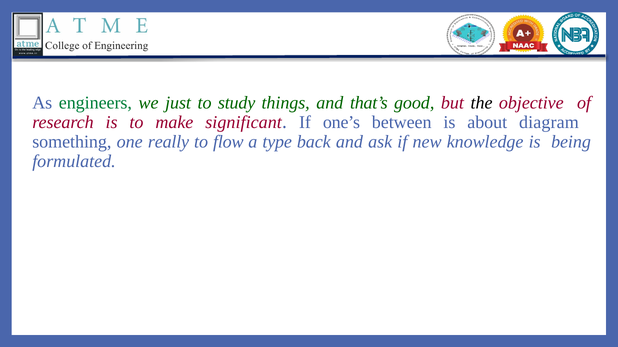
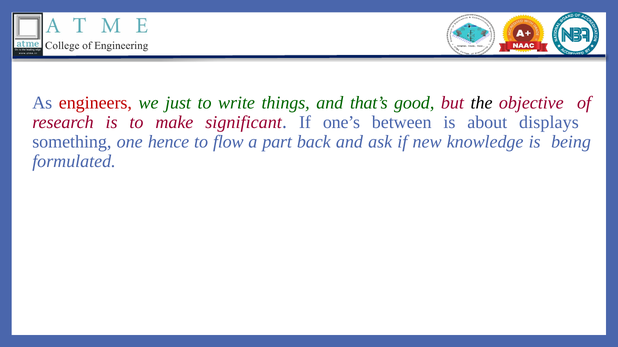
engineers colour: green -> red
study: study -> write
diagram: diagram -> displays
really: really -> hence
type: type -> part
